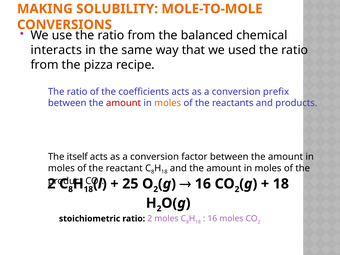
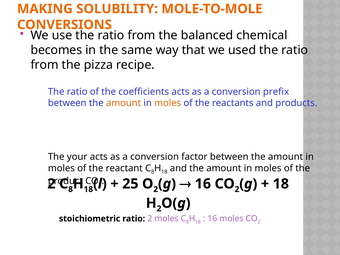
interacts: interacts -> becomes
amount at (123, 103) colour: red -> orange
itself: itself -> your
